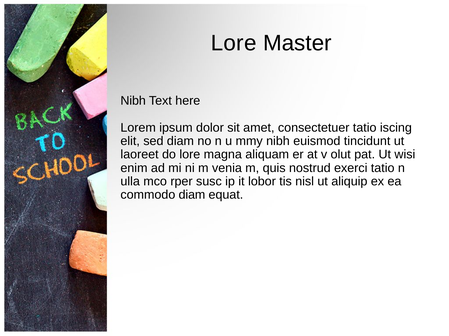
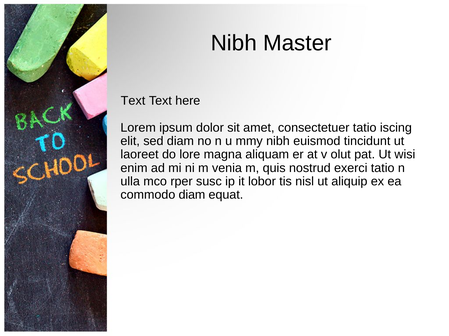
Lore at (234, 43): Lore -> Nibh
Nibh at (133, 101): Nibh -> Text
